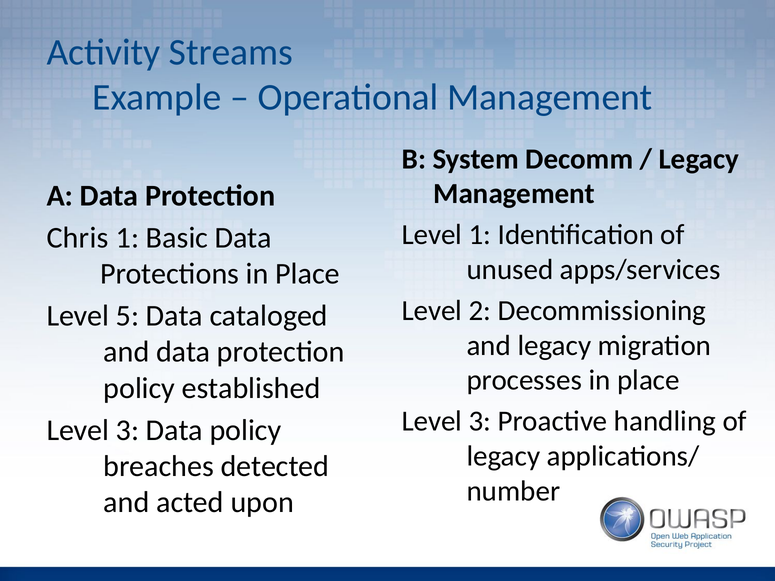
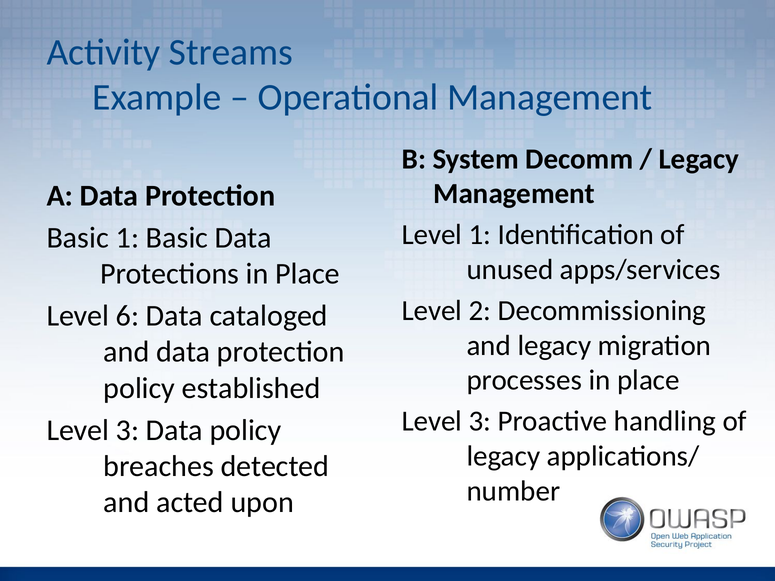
Chris at (78, 238): Chris -> Basic
5: 5 -> 6
